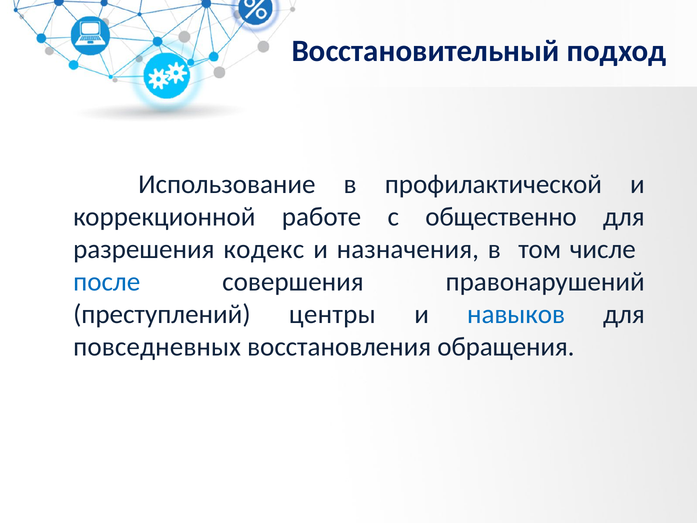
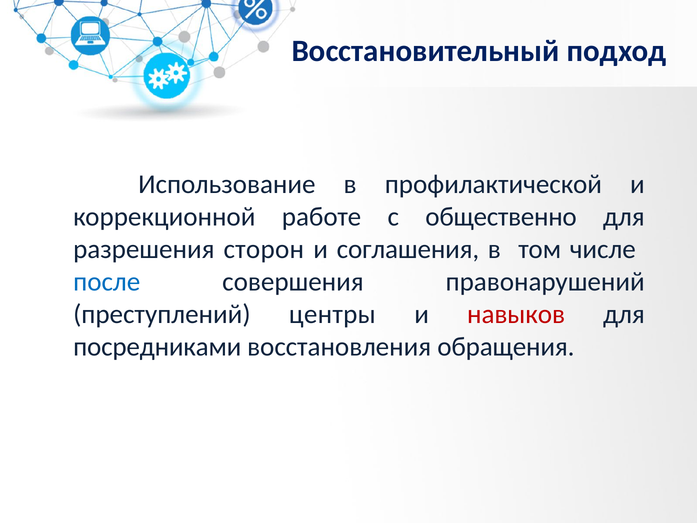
кодекс: кодекс -> сторон
назначения: назначения -> соглашения
навыков colour: blue -> red
повседневных: повседневных -> посредниками
